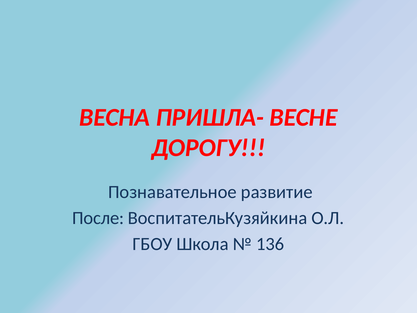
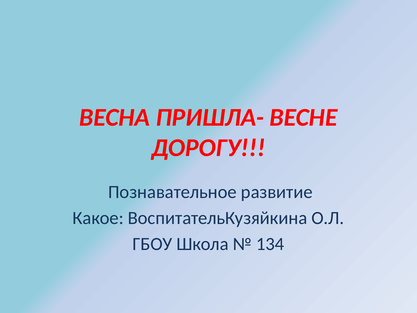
После: После -> Какое
136: 136 -> 134
